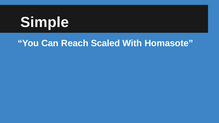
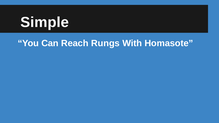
Scaled: Scaled -> Rungs
